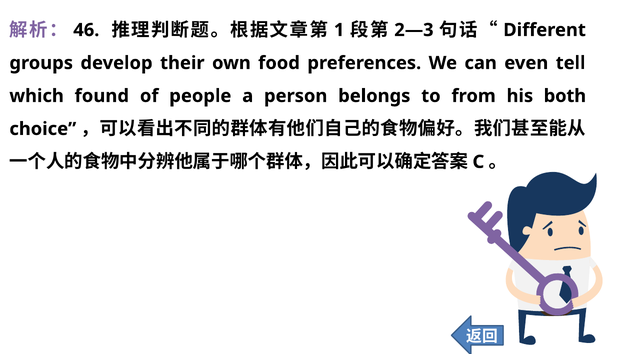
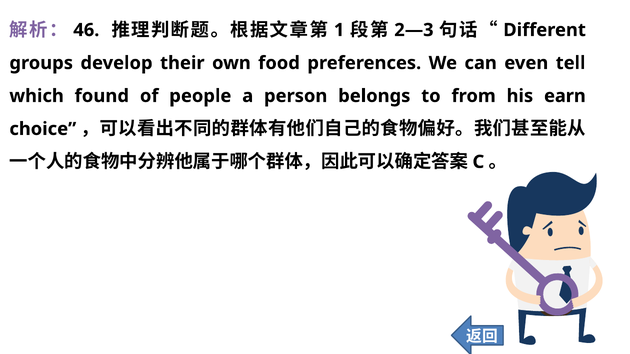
both: both -> earn
